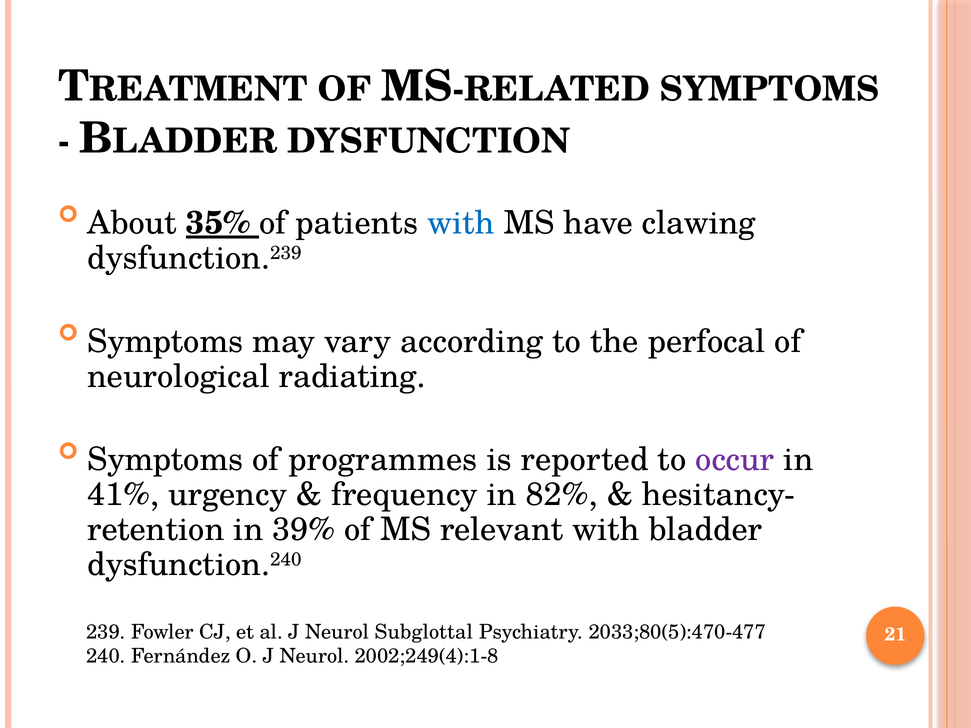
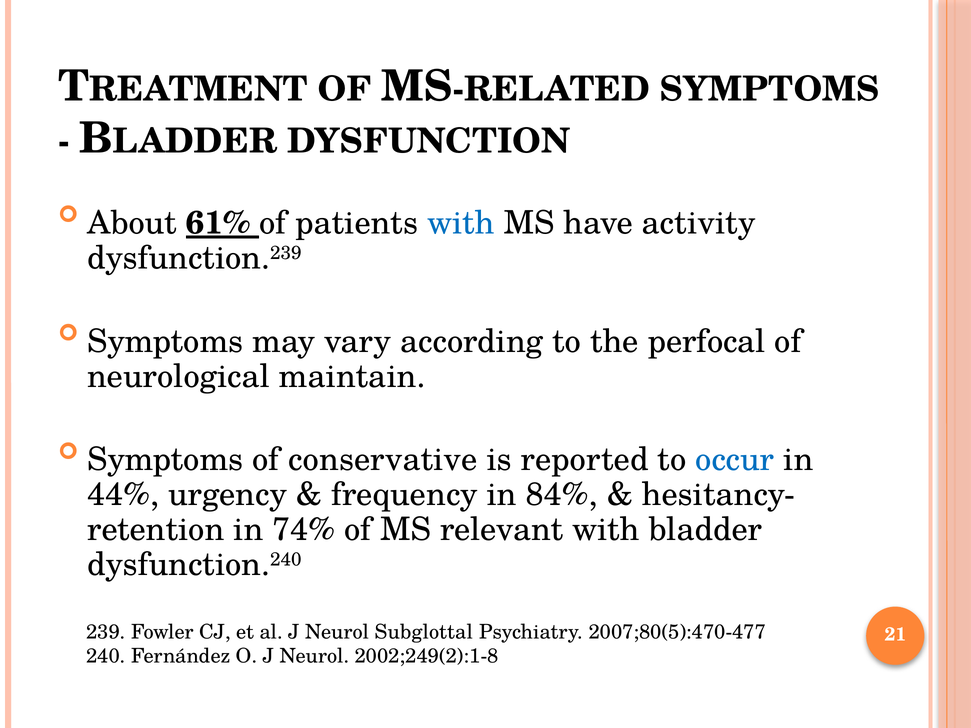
35%: 35% -> 61%
clawing: clawing -> activity
radiating: radiating -> maintain
programmes: programmes -> conservative
occur colour: purple -> blue
41%: 41% -> 44%
82%: 82% -> 84%
39%: 39% -> 74%
2033;80(5):470-477: 2033;80(5):470-477 -> 2007;80(5):470-477
2002;249(4):1-8: 2002;249(4):1-8 -> 2002;249(2):1-8
